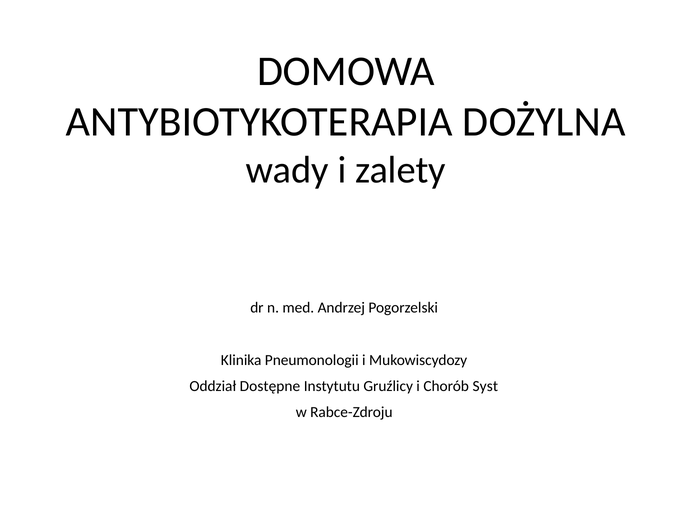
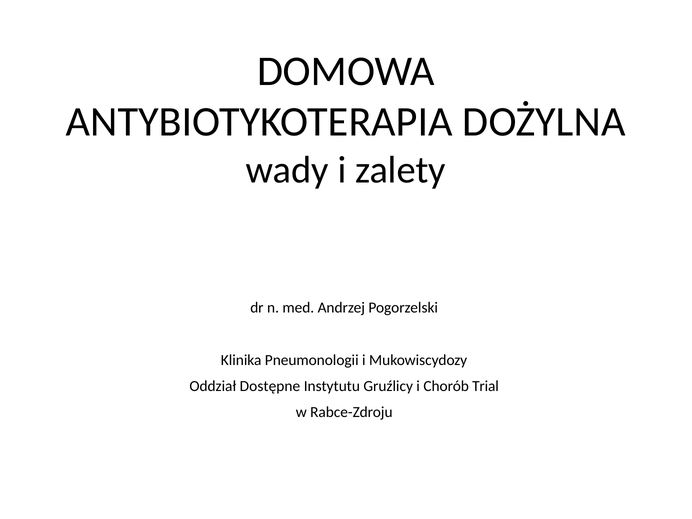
Syst: Syst -> Trial
